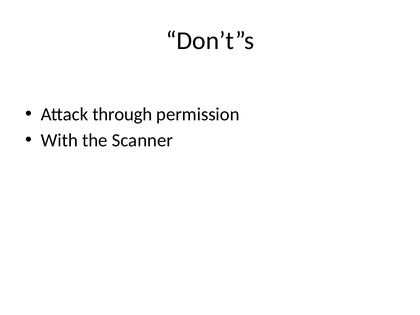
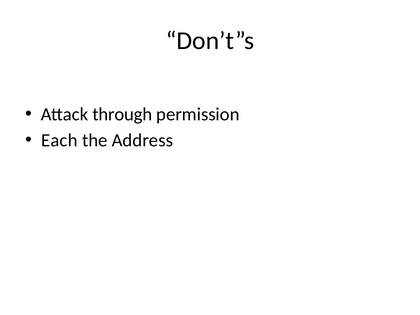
With: With -> Each
Scanner: Scanner -> Address
